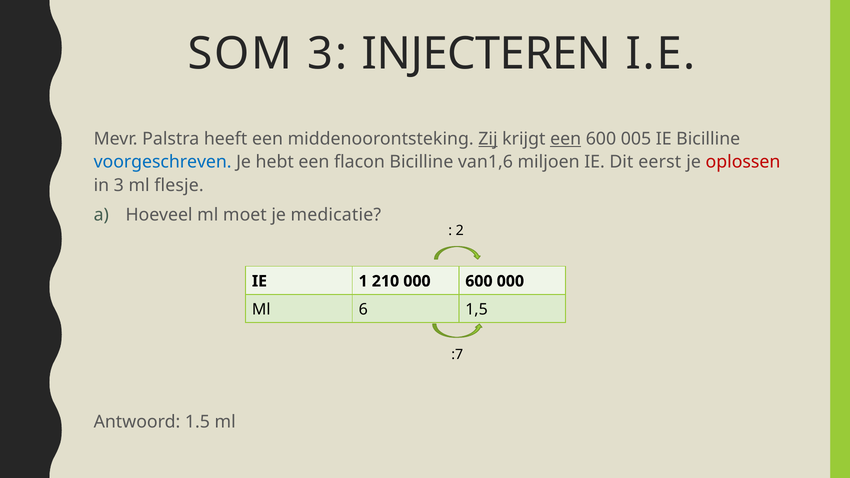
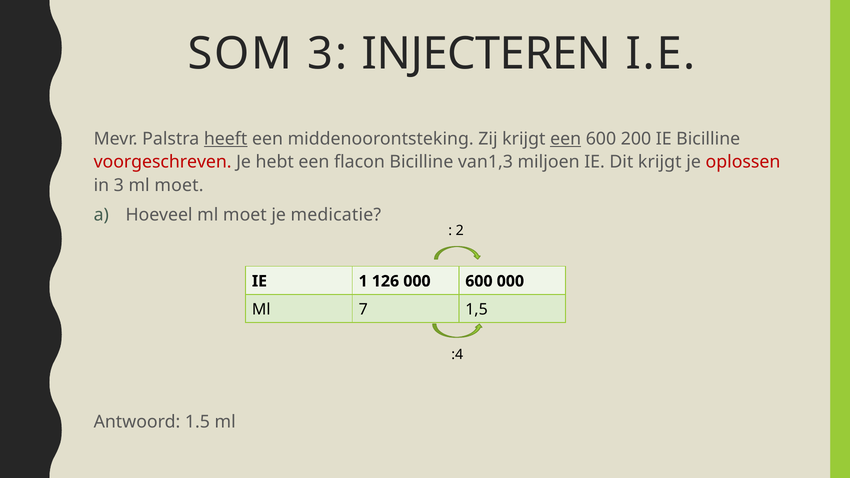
heeft underline: none -> present
Zij underline: present -> none
005: 005 -> 200
voorgeschreven colour: blue -> red
van1,6: van1,6 -> van1,3
Dit eerst: eerst -> krijgt
3 ml flesje: flesje -> moet
210: 210 -> 126
6: 6 -> 7
:7: :7 -> :4
